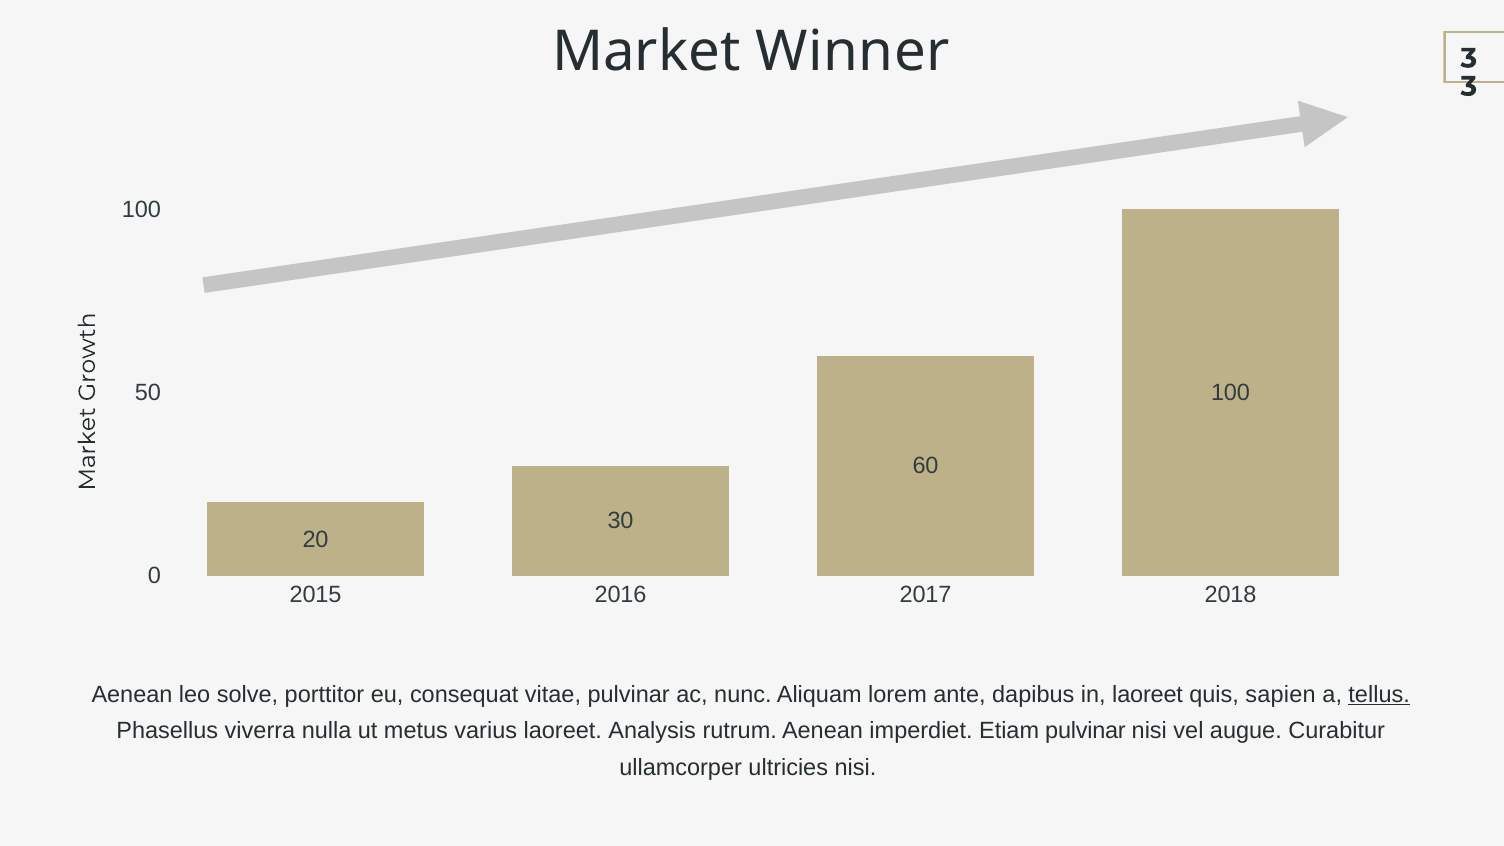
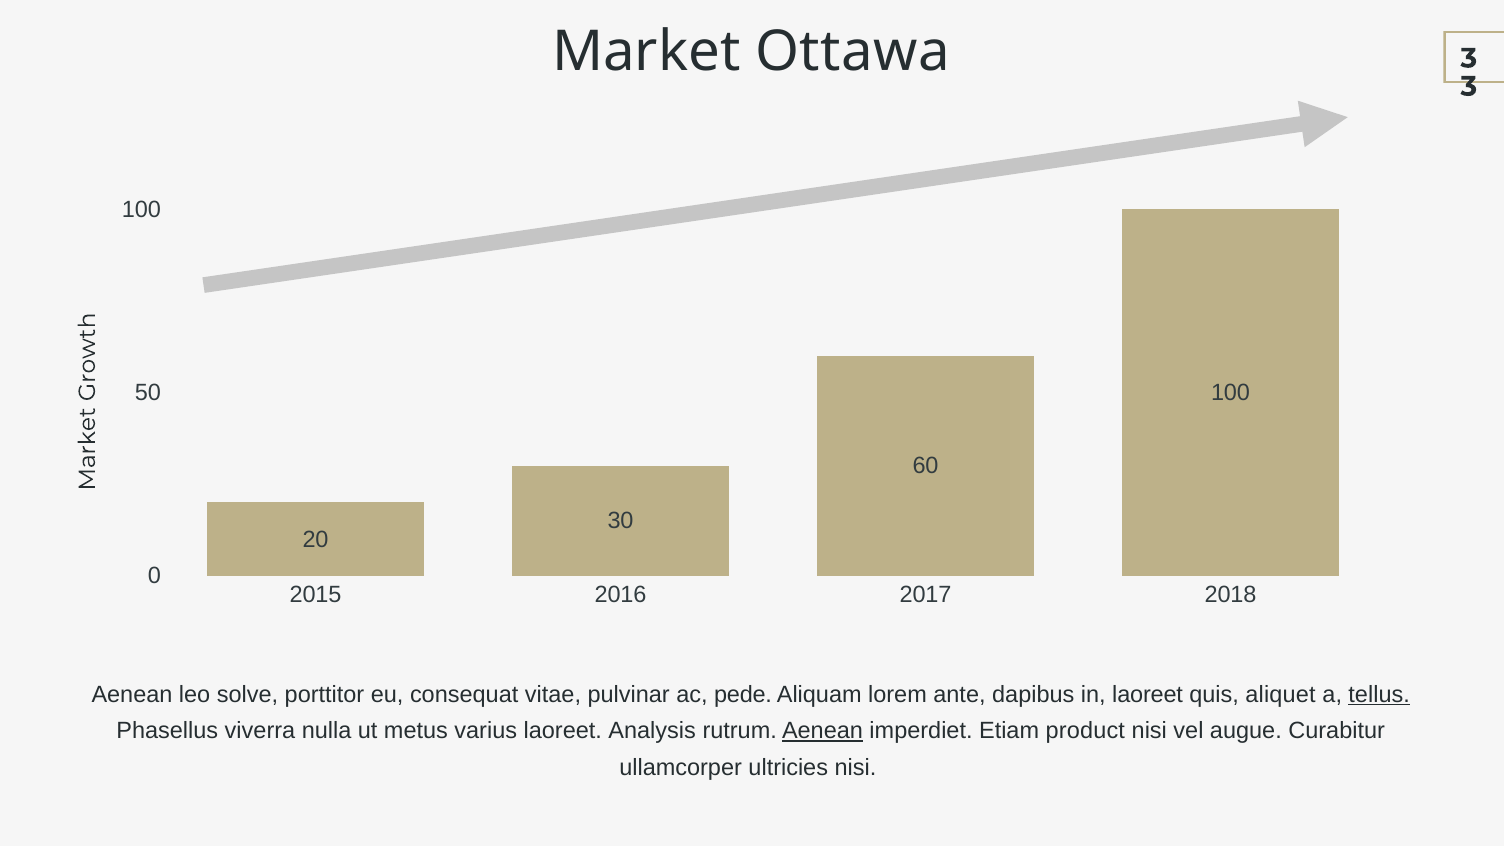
Winner: Winner -> Ottawa
nunc: nunc -> pede
sapien: sapien -> aliquet
Aenean at (823, 731) underline: none -> present
Etiam pulvinar: pulvinar -> product
